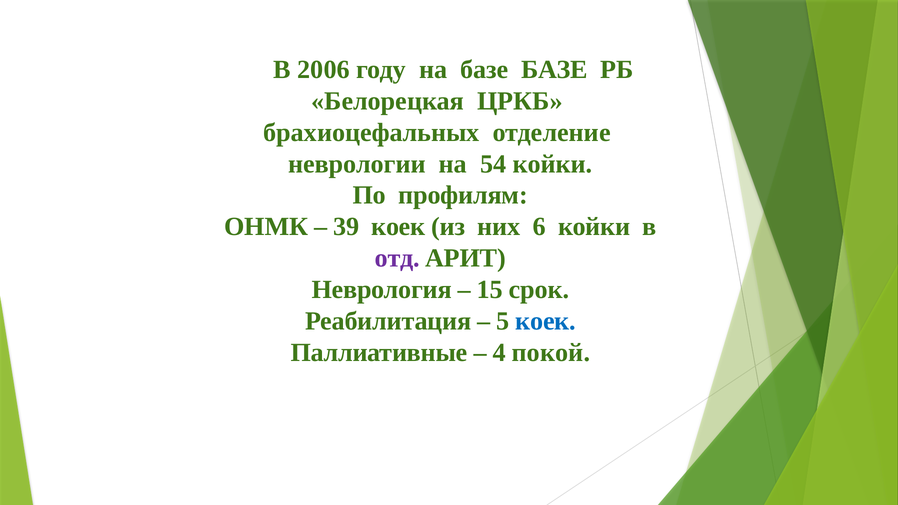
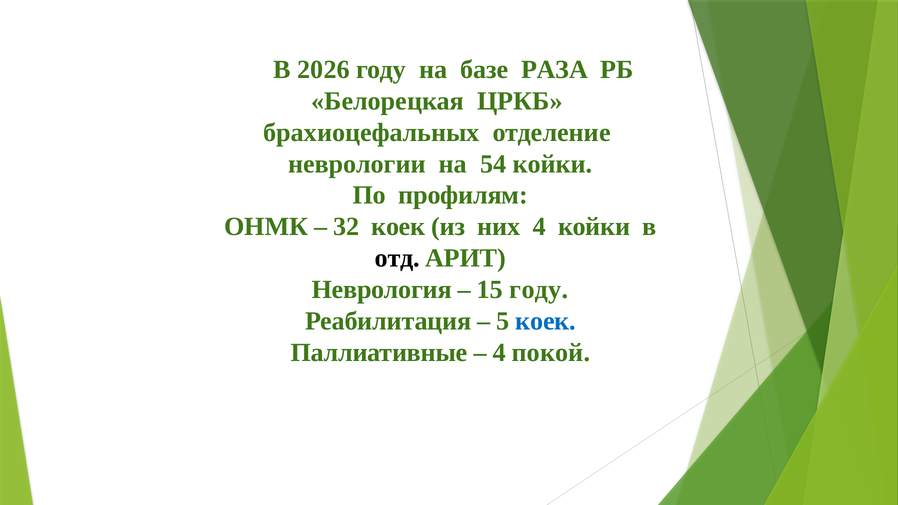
2006: 2006 -> 2026
базе БАЗЕ: БАЗЕ -> РАЗА
39: 39 -> 32
них 6: 6 -> 4
отд colour: purple -> black
15 срок: срок -> году
